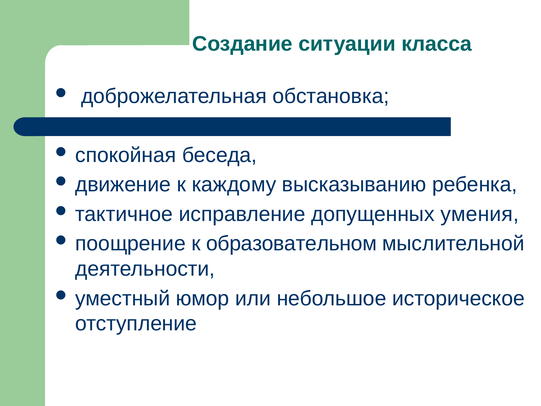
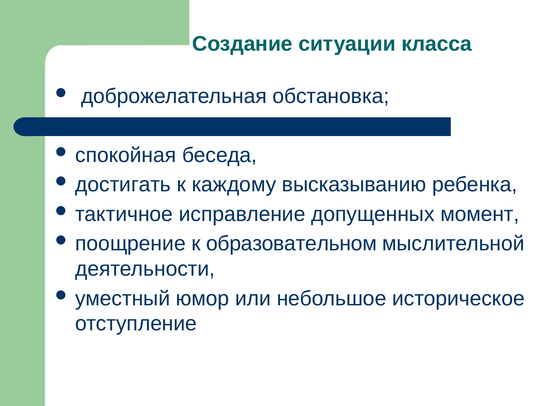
движение: движение -> достигать
умения: умения -> момент
